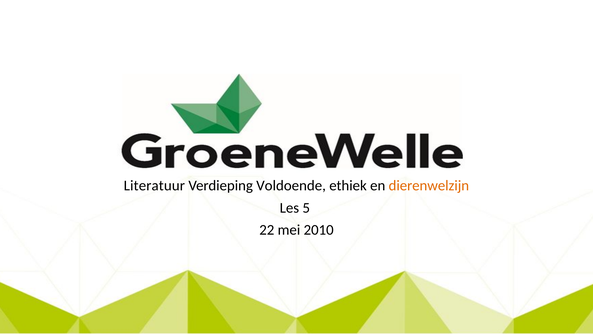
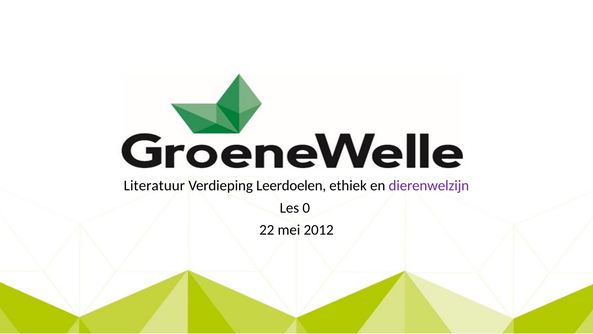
Voldoende: Voldoende -> Leerdoelen
dierenwelzijn colour: orange -> purple
5: 5 -> 0
2010: 2010 -> 2012
